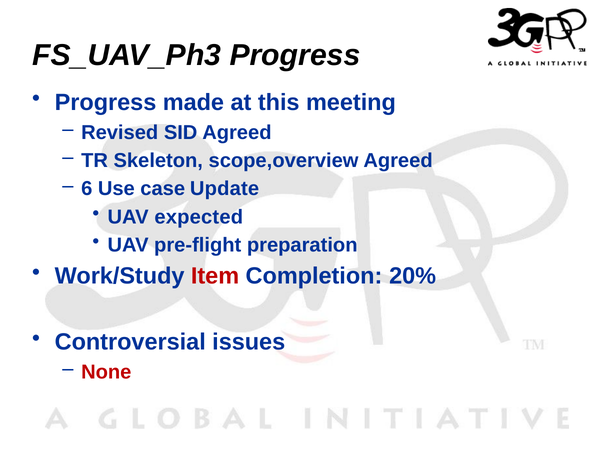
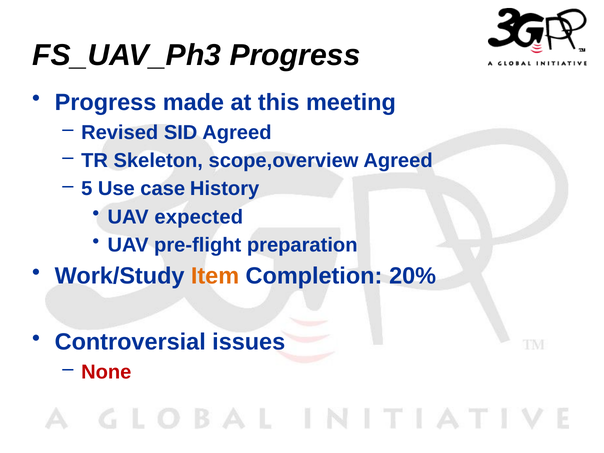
6: 6 -> 5
Update: Update -> History
Item colour: red -> orange
